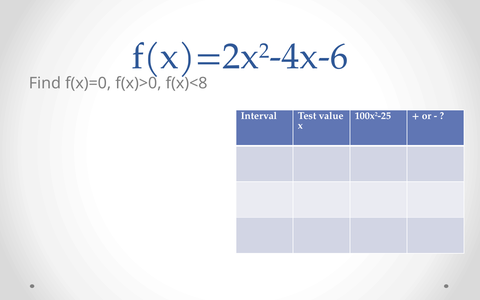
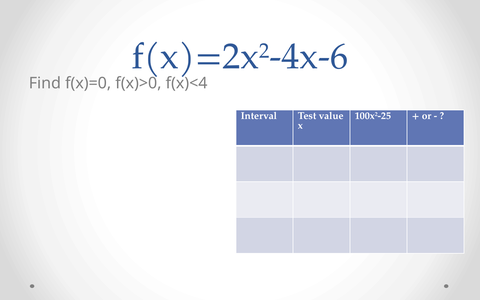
f(x)<8: f(x)<8 -> f(x)<4
